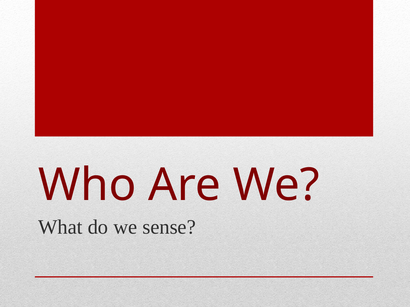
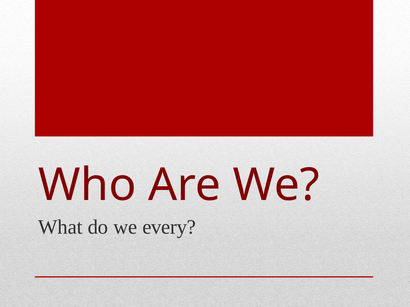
sense: sense -> every
